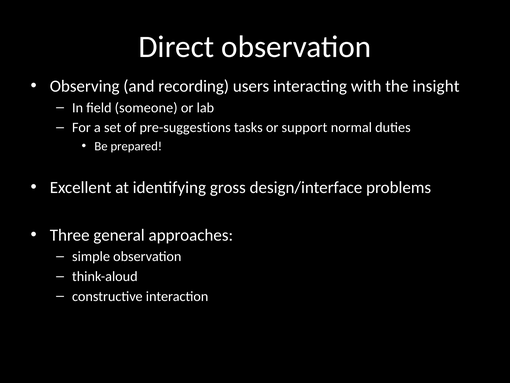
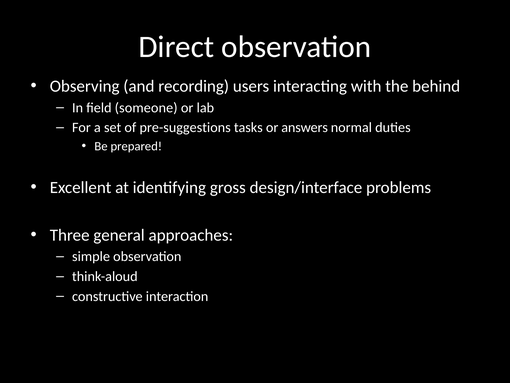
insight: insight -> behind
support: support -> answers
